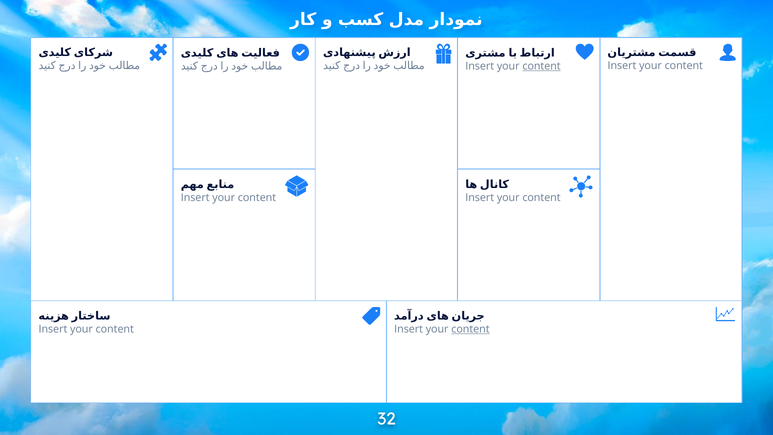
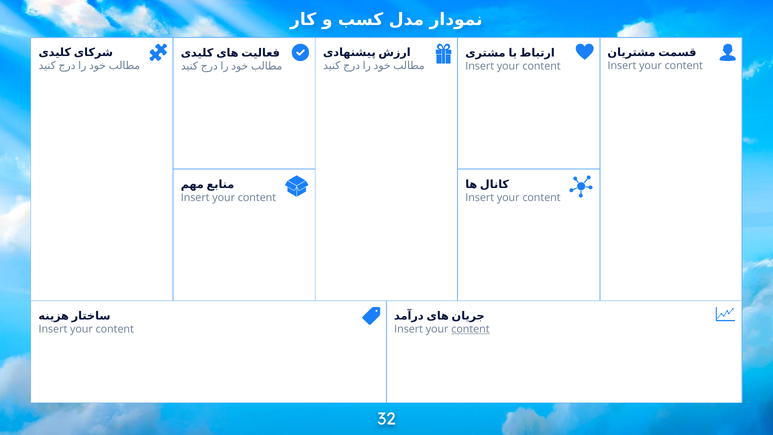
content at (542, 66) underline: present -> none
